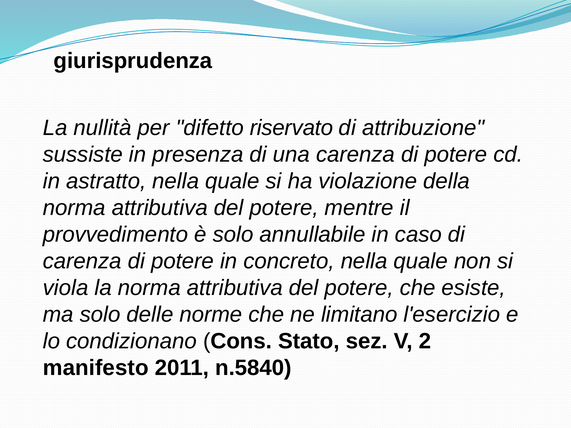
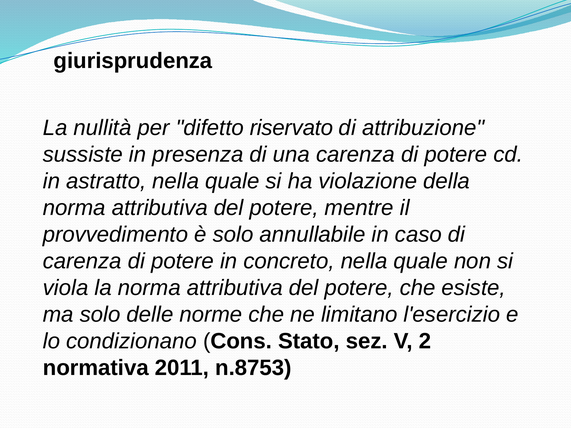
manifesto: manifesto -> normativa
n.5840: n.5840 -> n.8753
